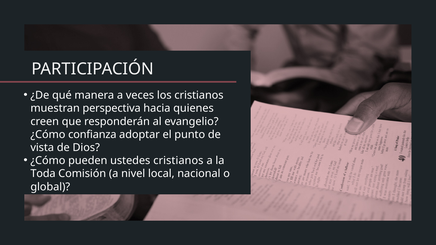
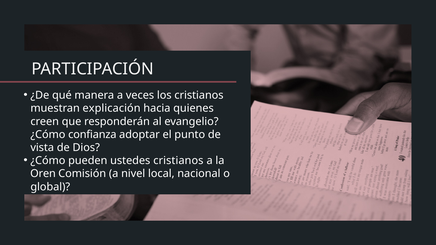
perspectiva: perspectiva -> explicación
Toda: Toda -> Oren
